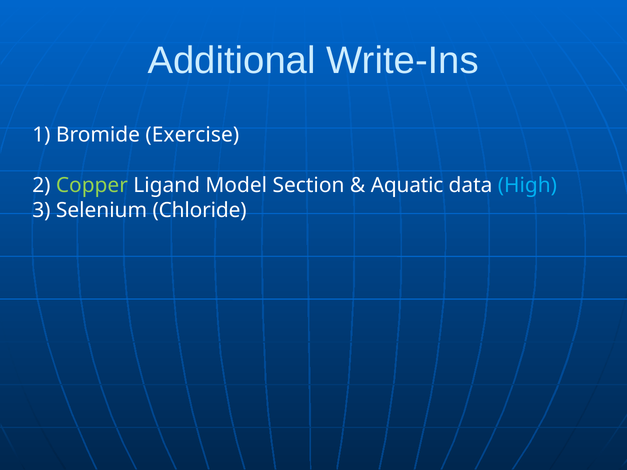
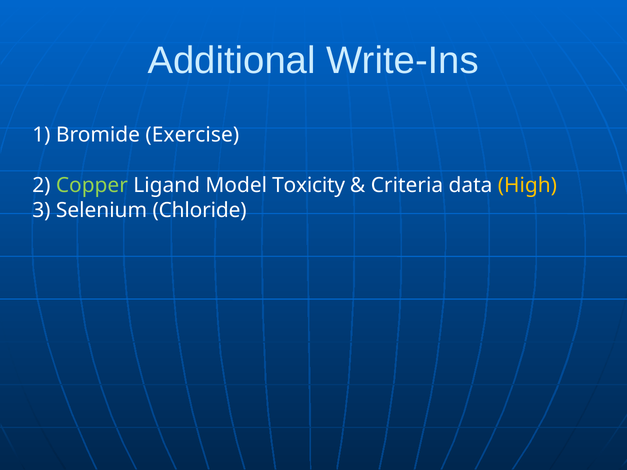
Section: Section -> Toxicity
Aquatic: Aquatic -> Criteria
High colour: light blue -> yellow
